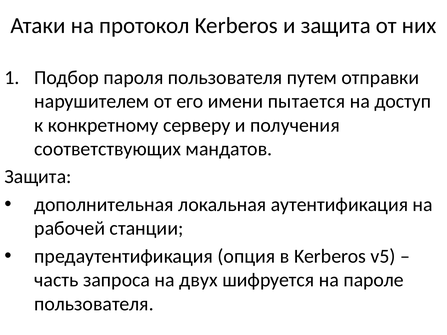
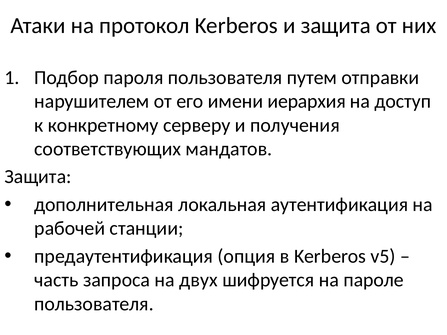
пытается: пытается -> иерархия
